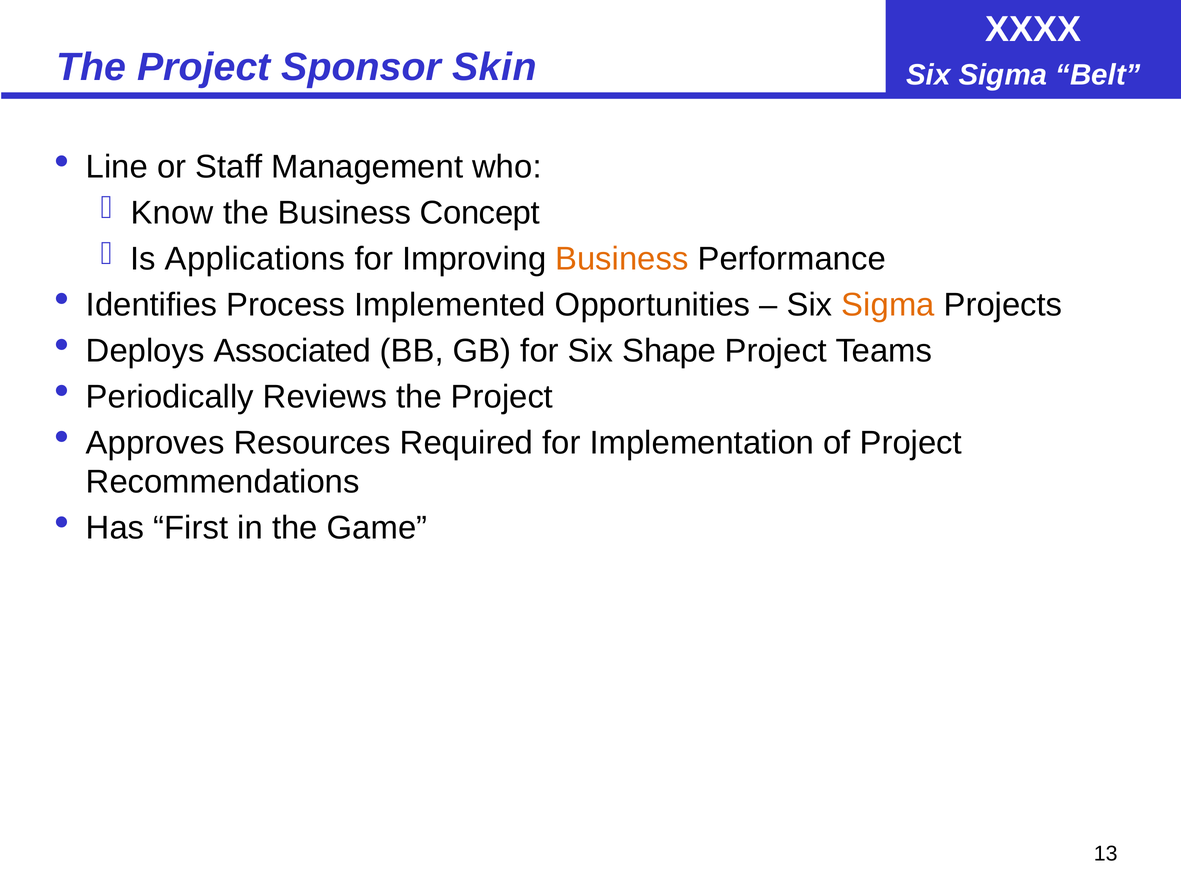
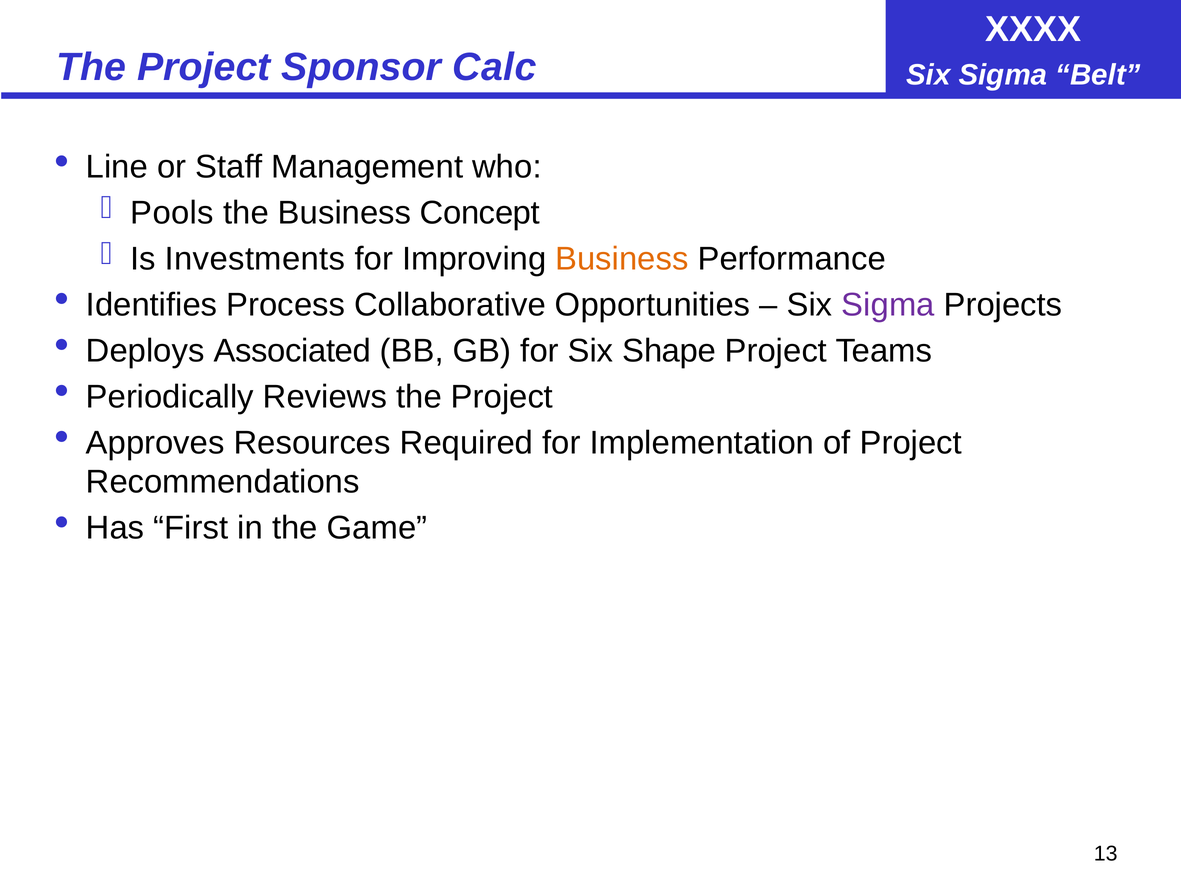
Skin: Skin -> Calc
Know: Know -> Pools
Applications: Applications -> Investments
Implemented: Implemented -> Collaborative
Sigma at (888, 305) colour: orange -> purple
